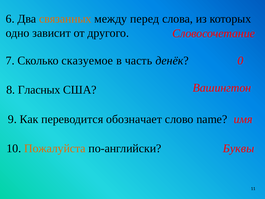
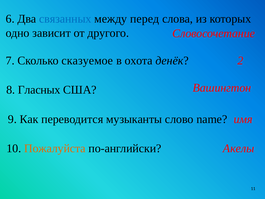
связанных colour: orange -> blue
часть: часть -> охота
0: 0 -> 2
обозначает: обозначает -> музыканты
Буквы: Буквы -> Акелы
